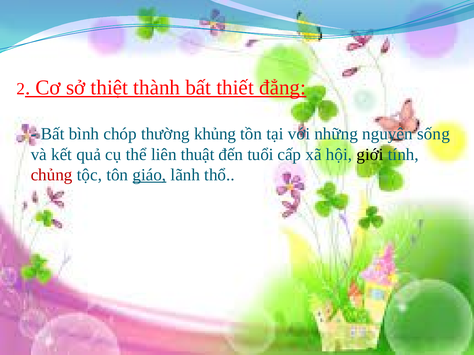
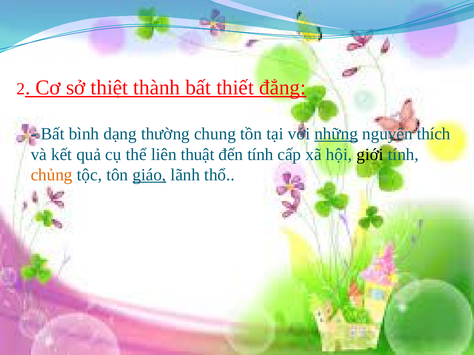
chóp: chóp -> dạng
khủng: khủng -> chung
những underline: none -> present
sống: sống -> thích
đến tuổi: tuổi -> tính
chủng colour: red -> orange
